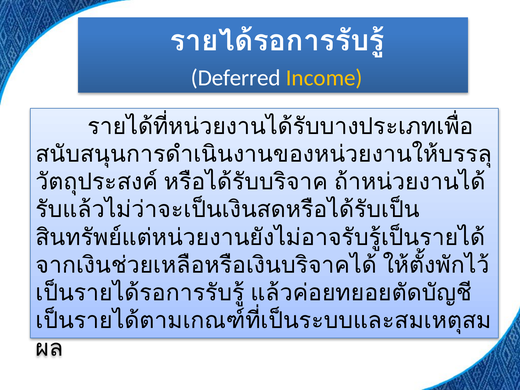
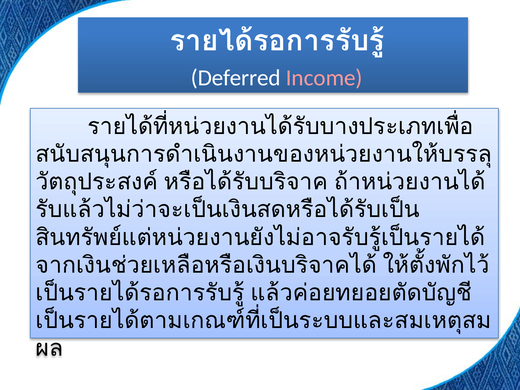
Income colour: yellow -> pink
